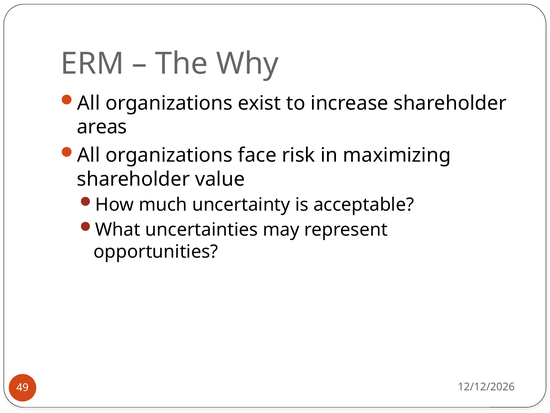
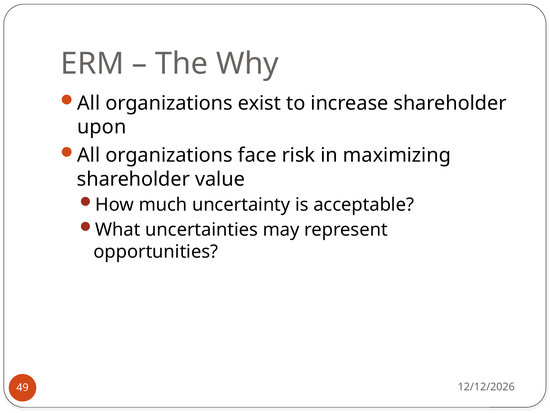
areas: areas -> upon
